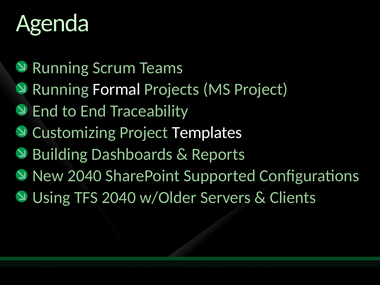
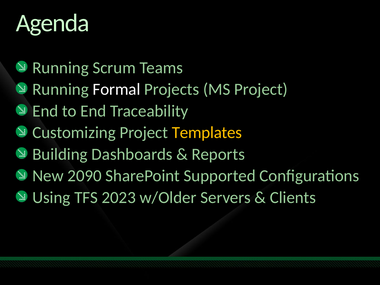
Templates colour: white -> yellow
New 2040: 2040 -> 2090
TFS 2040: 2040 -> 2023
